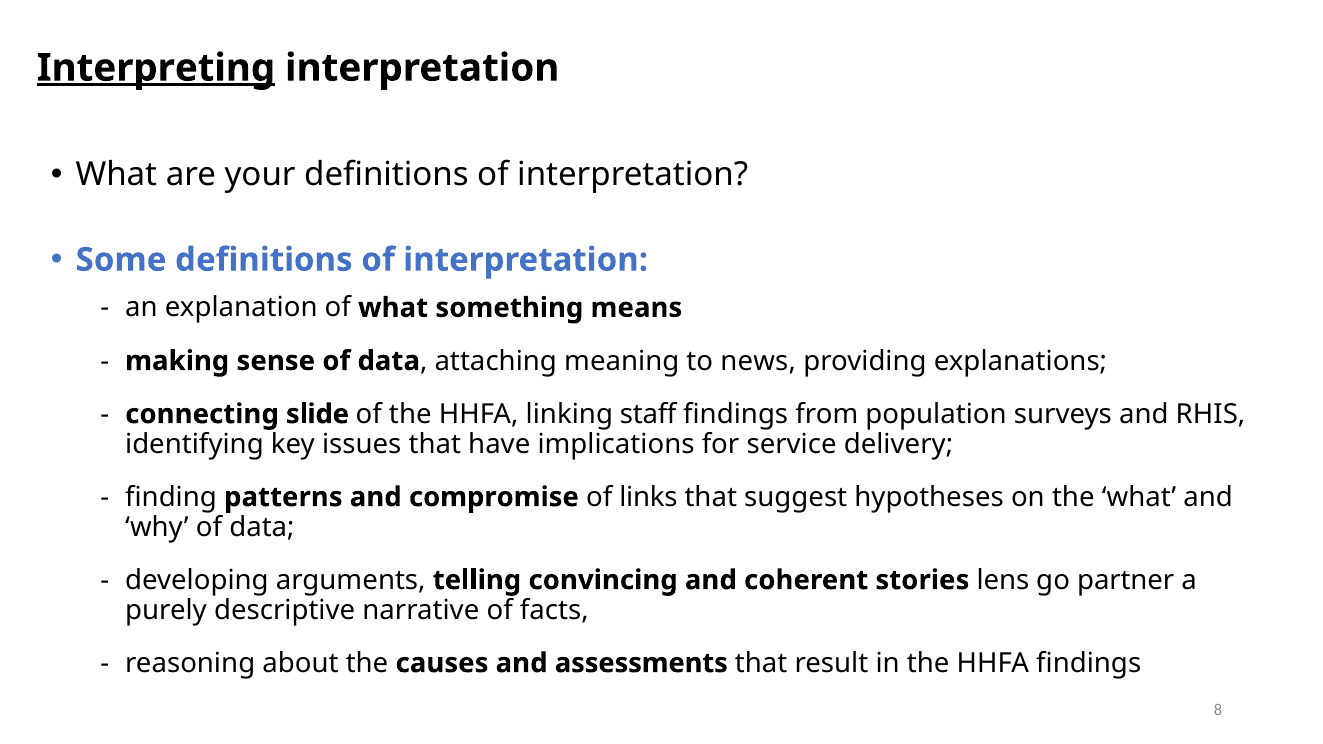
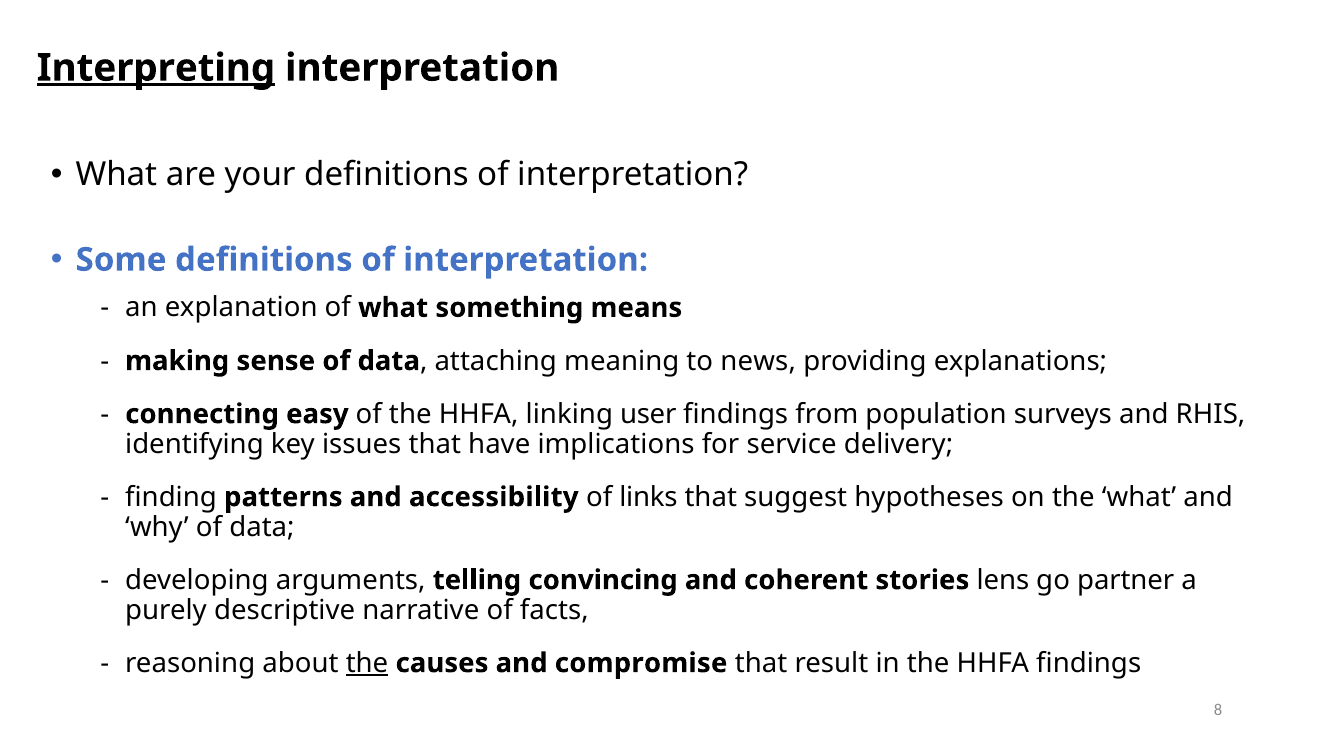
slide: slide -> easy
staff: staff -> user
compromise: compromise -> accessibility
the at (367, 663) underline: none -> present
assessments: assessments -> compromise
